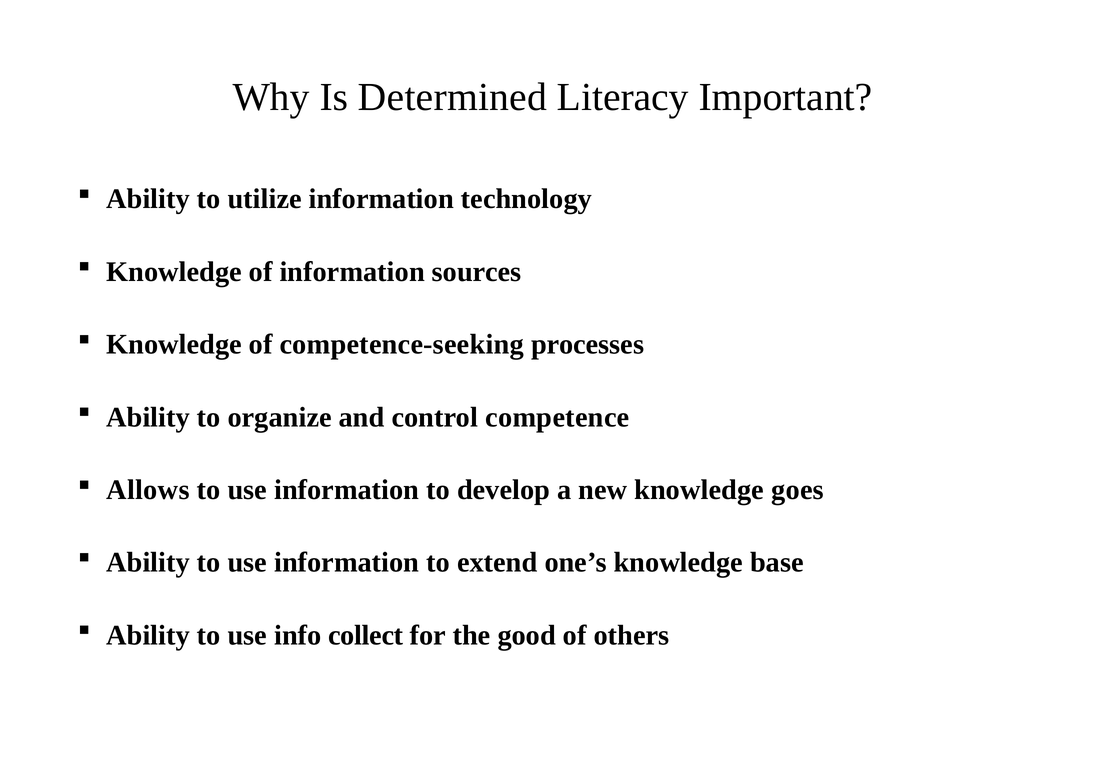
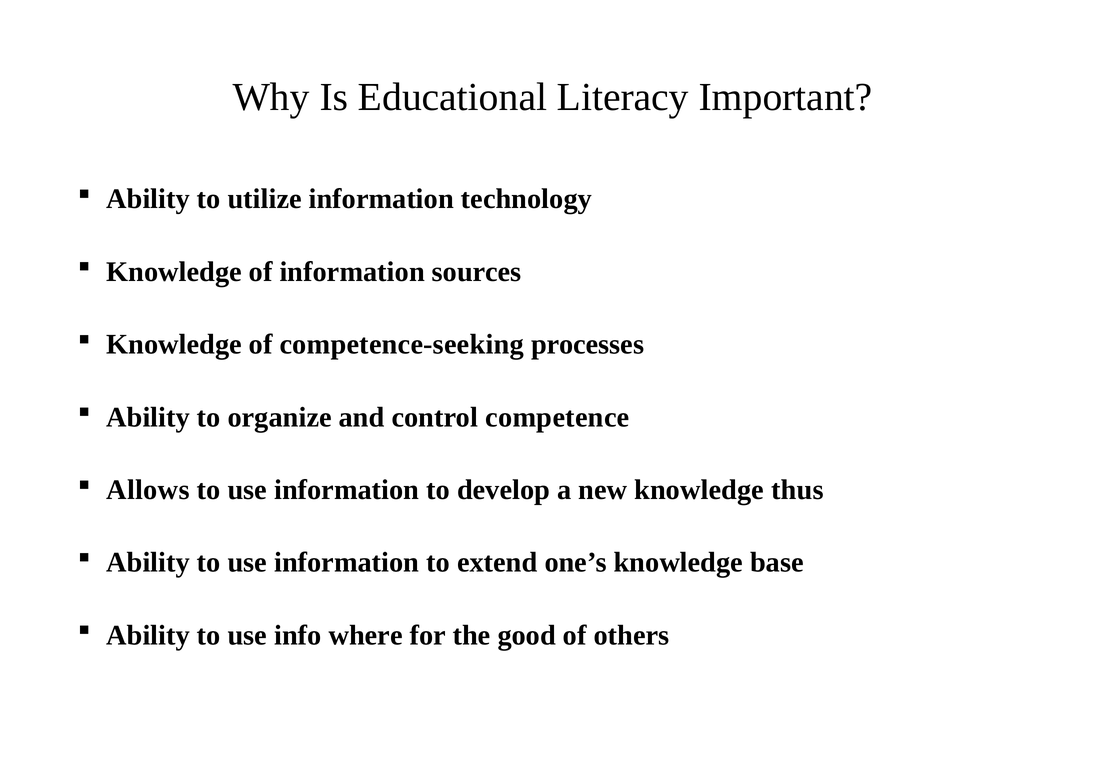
Determined: Determined -> Educational
goes: goes -> thus
collect: collect -> where
